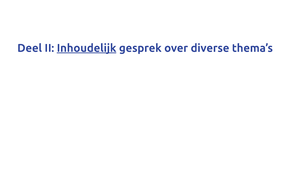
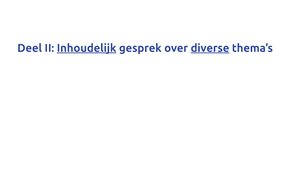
diverse underline: none -> present
